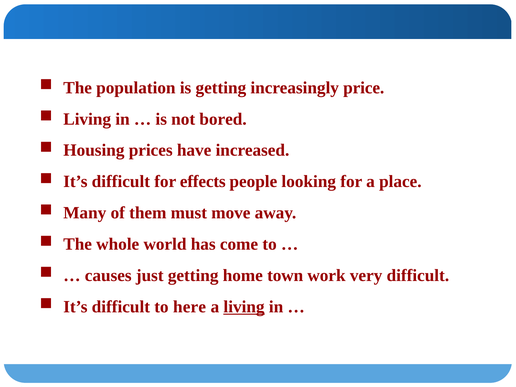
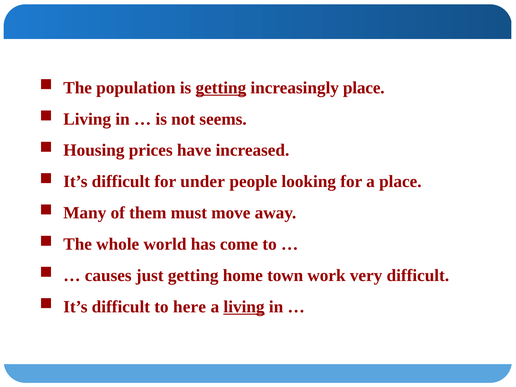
getting at (221, 88) underline: none -> present
increasingly price: price -> place
bored: bored -> seems
effects: effects -> under
